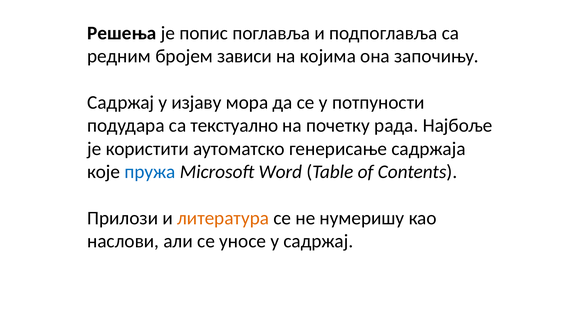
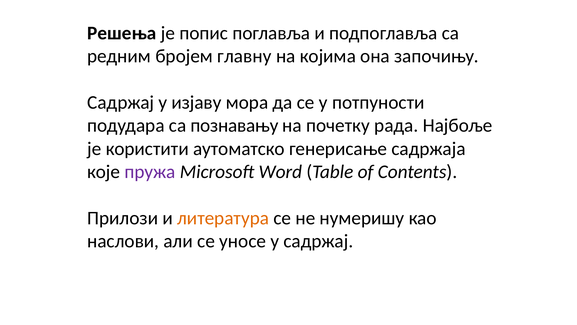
зависи: зависи -> главну
текстуално: текстуално -> познавању
пружа colour: blue -> purple
